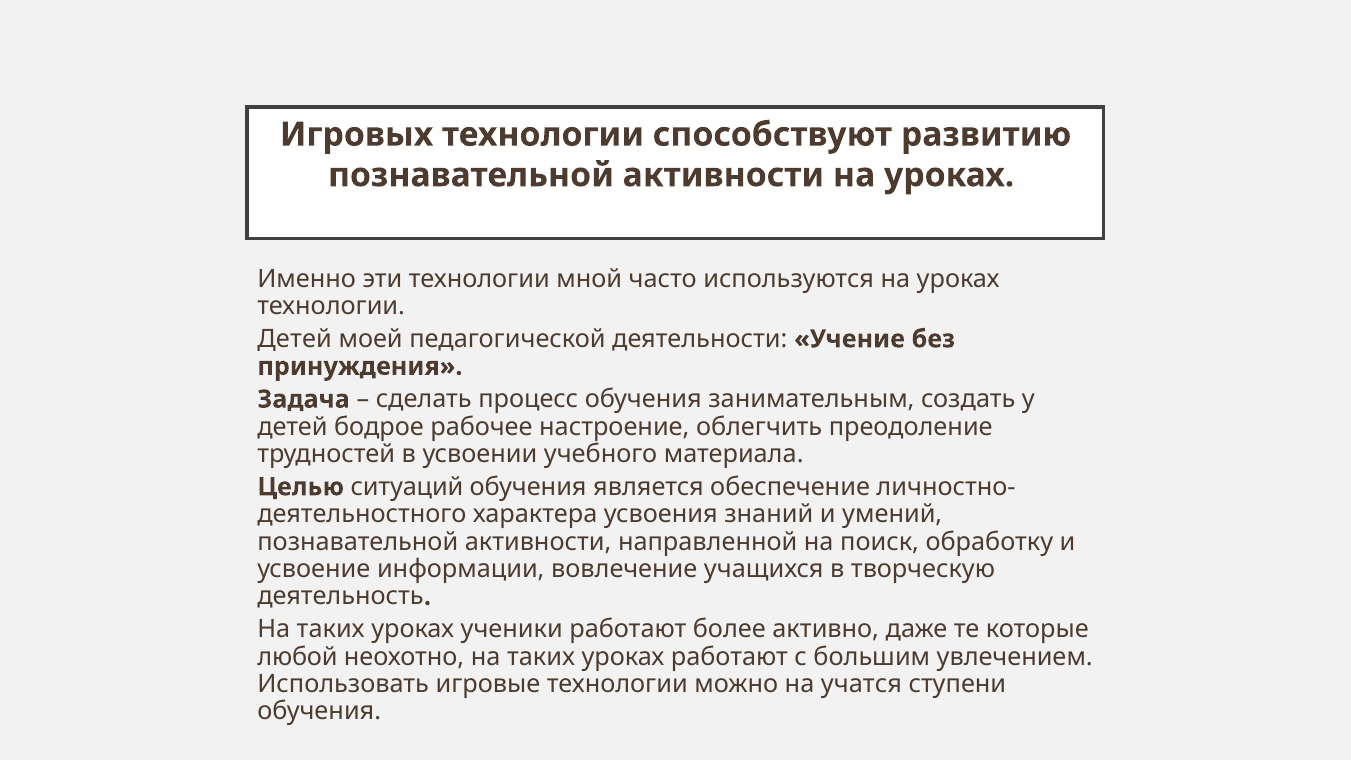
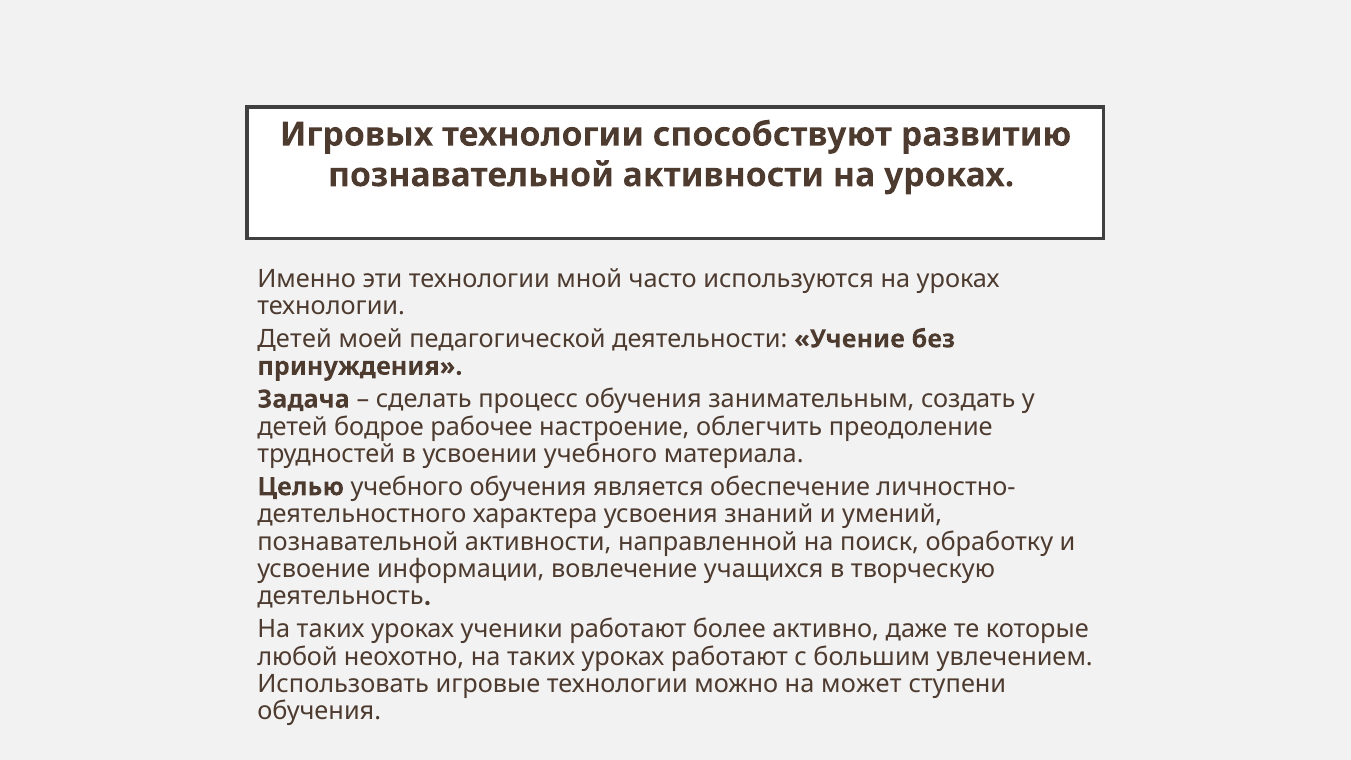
Целью ситуаций: ситуаций -> учебного
учатся: учатся -> может
